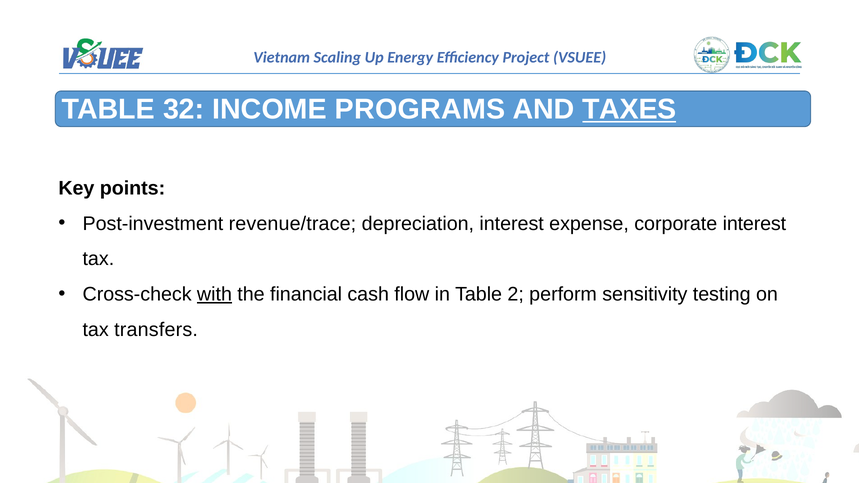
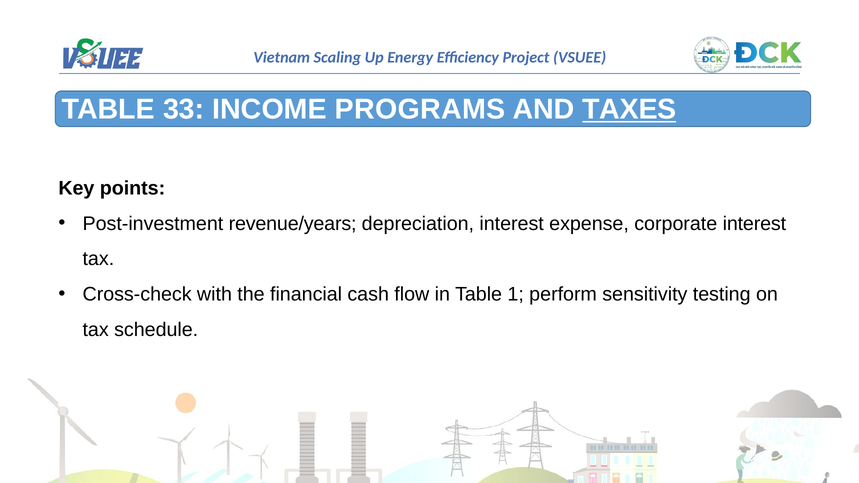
32: 32 -> 33
revenue/trace: revenue/trace -> revenue/years
with underline: present -> none
2: 2 -> 1
transfers: transfers -> schedule
